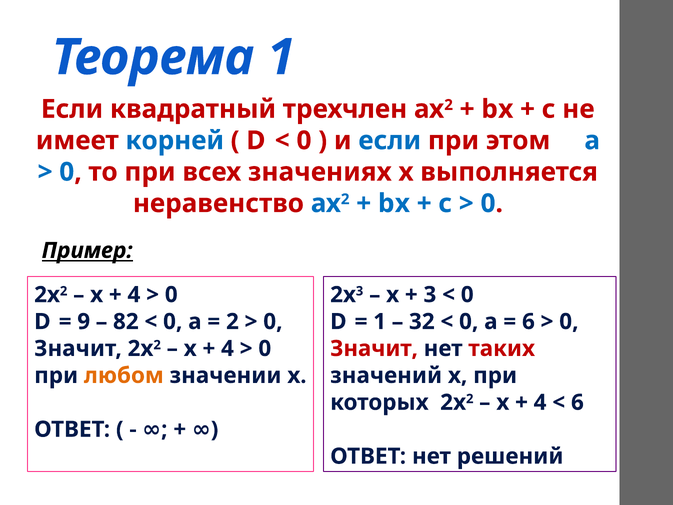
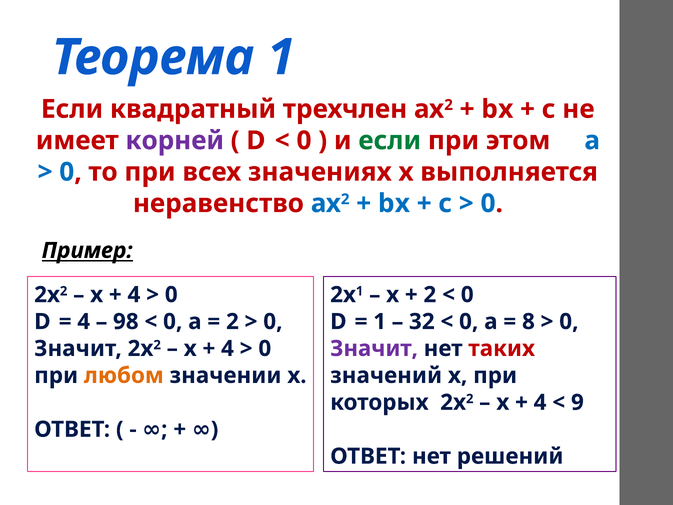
корней colour: blue -> purple
если at (390, 141) colour: blue -> green
3 at (360, 291): 3 -> 1
3 at (430, 295): 3 -> 2
9 at (84, 321): 9 -> 4
82: 82 -> 98
6 at (528, 321): 6 -> 8
Значит at (374, 348) colour: red -> purple
6 at (577, 402): 6 -> 9
